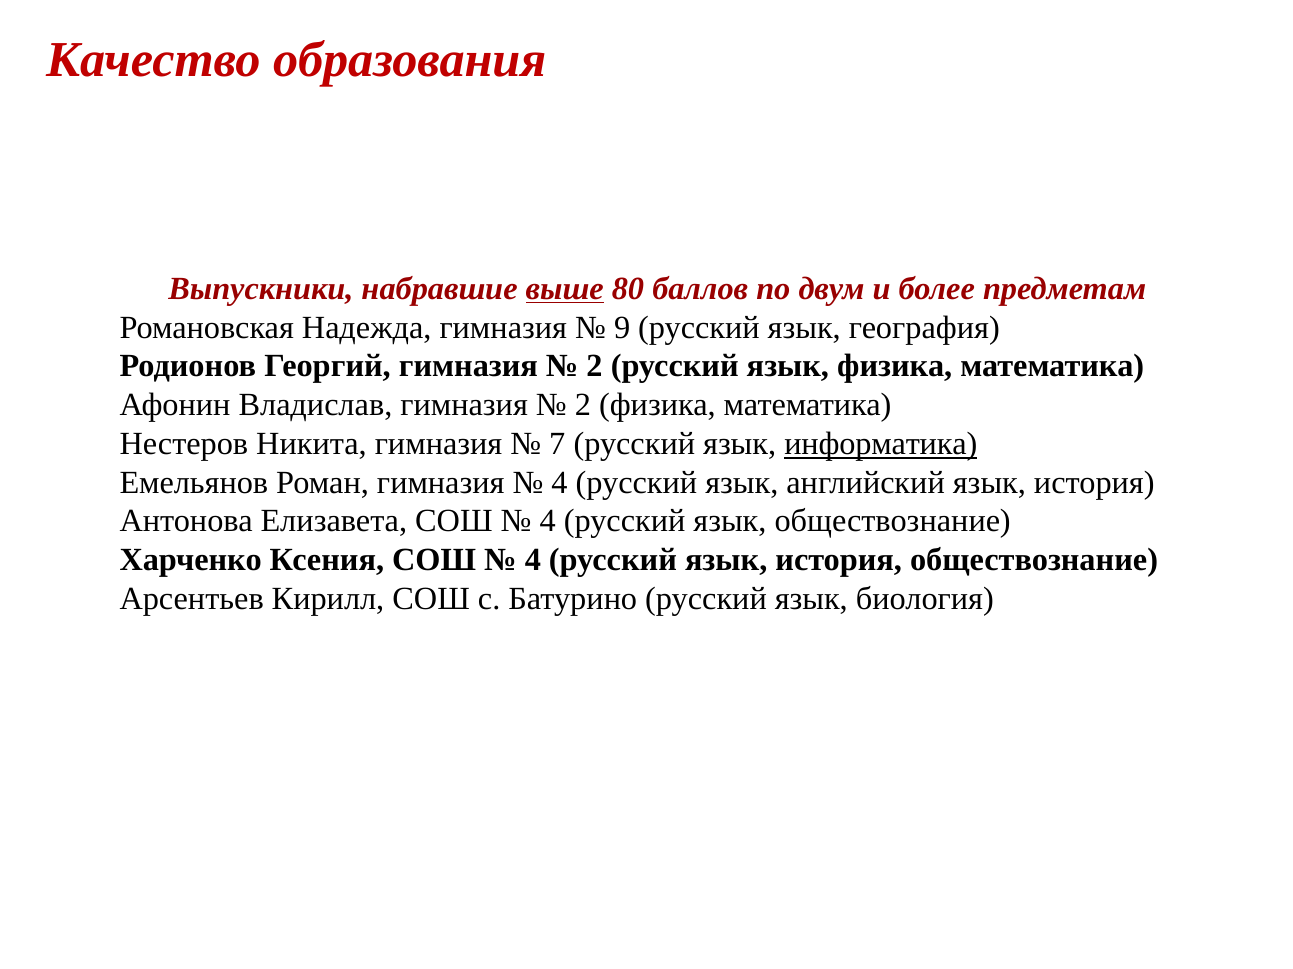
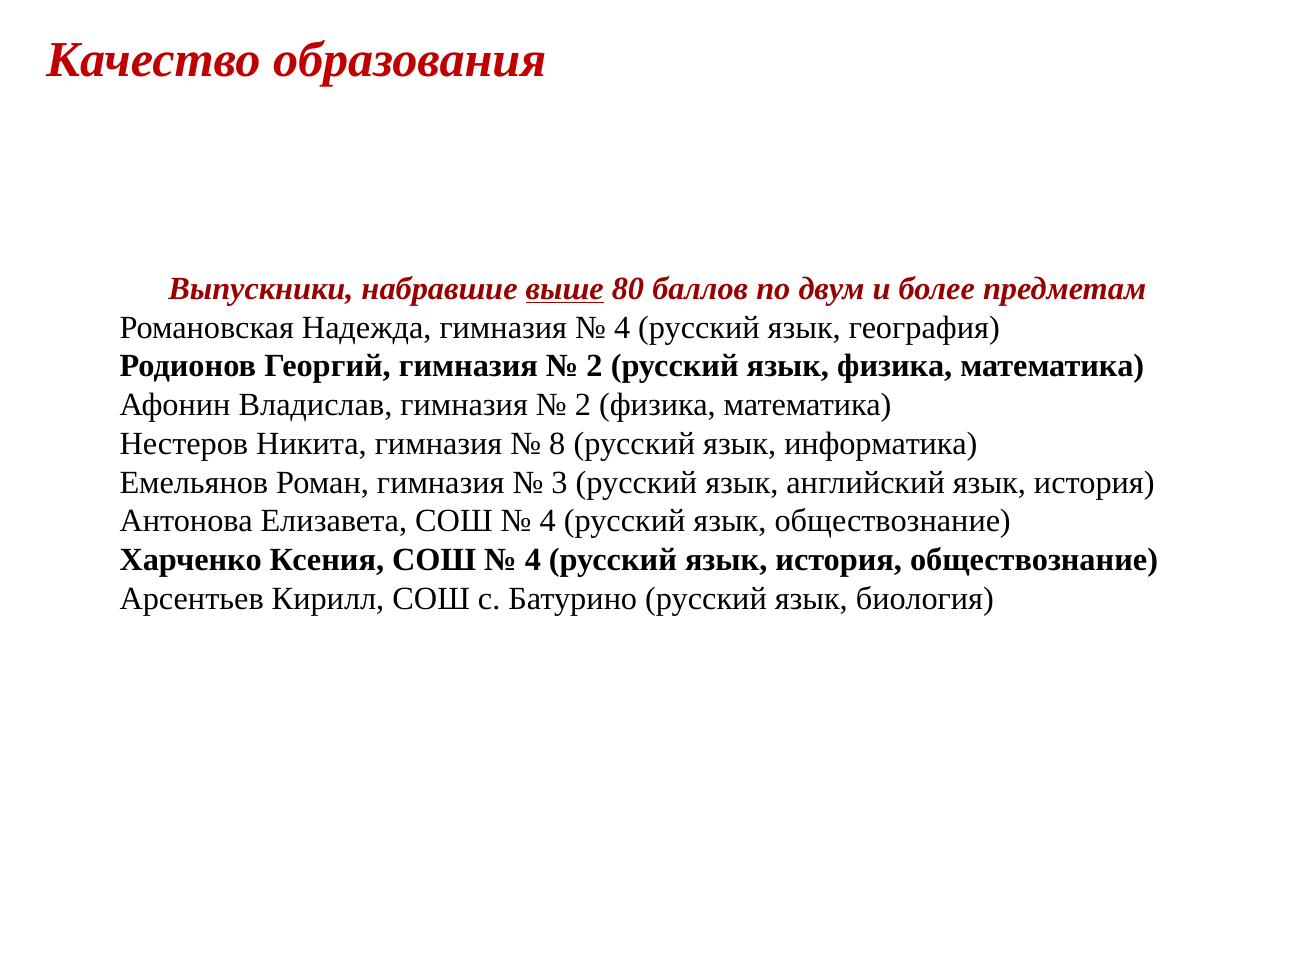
9 at (622, 328): 9 -> 4
7: 7 -> 8
информатика underline: present -> none
4 at (559, 483): 4 -> 3
